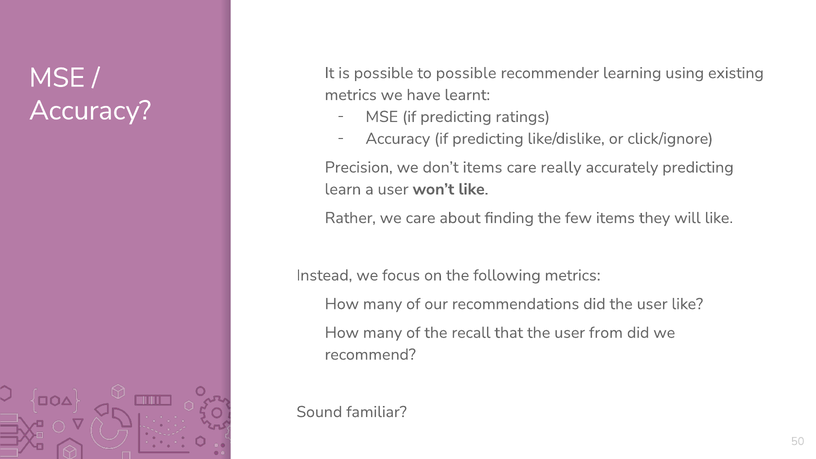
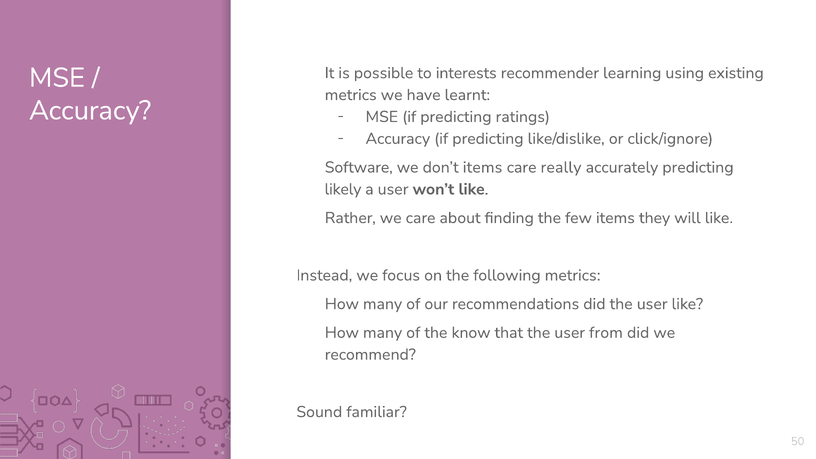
to possible: possible -> interests
Precision: Precision -> Software
learn: learn -> likely
recall: recall -> know
